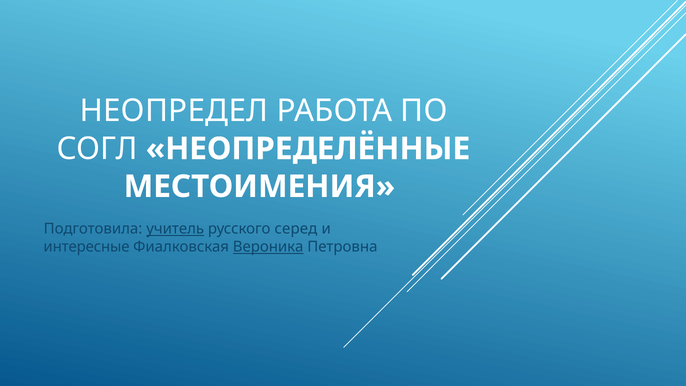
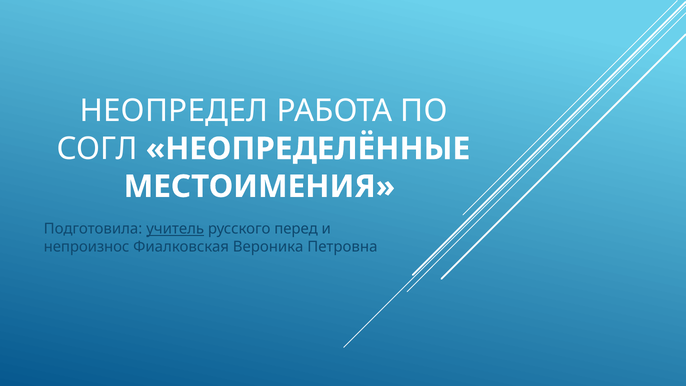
серед: серед -> перед
интересные: интересные -> непроизнос
Вероника underline: present -> none
